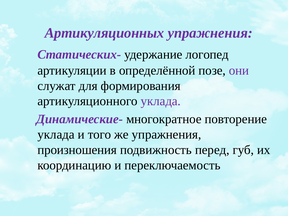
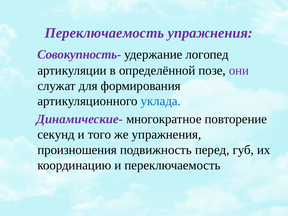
Артикуляционных at (104, 33): Артикуляционных -> Переключаемость
Статических-: Статических- -> Совокупность-
уклада at (161, 101) colour: purple -> blue
уклада at (56, 134): уклада -> секунд
